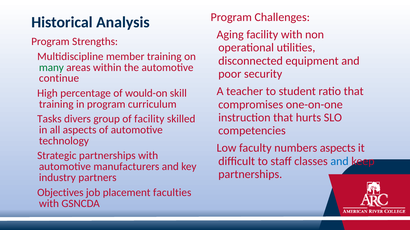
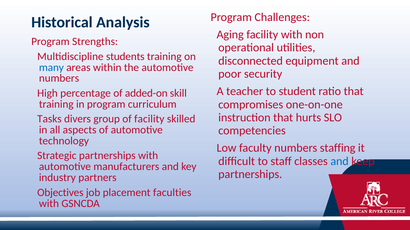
member: member -> students
many colour: green -> blue
continue at (59, 79): continue -> numbers
would-on: would-on -> added-on
numbers aspects: aspects -> staffing
